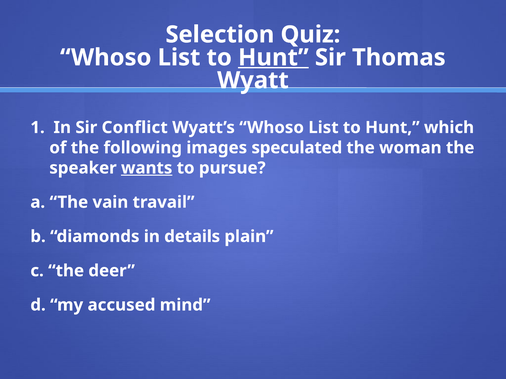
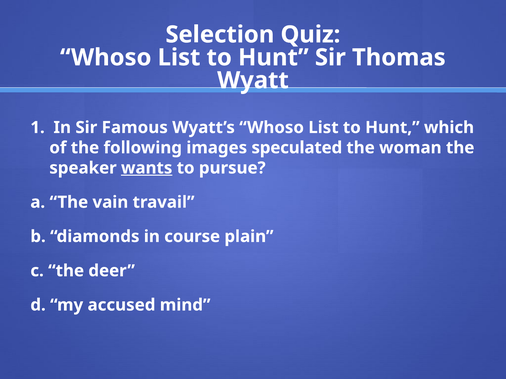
Hunt at (273, 58) underline: present -> none
Conflict: Conflict -> Famous
details: details -> course
